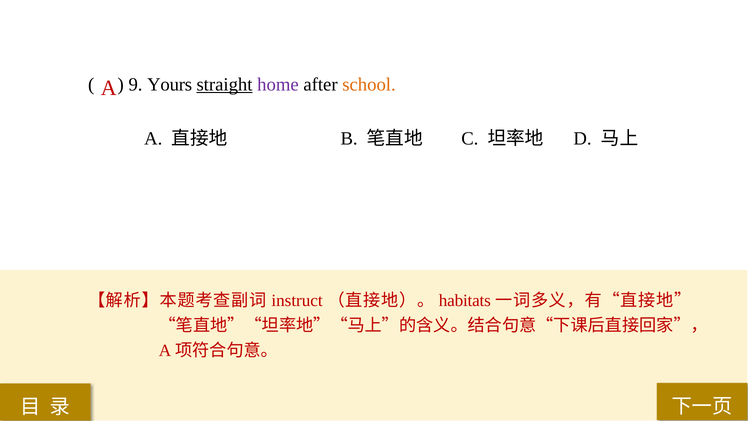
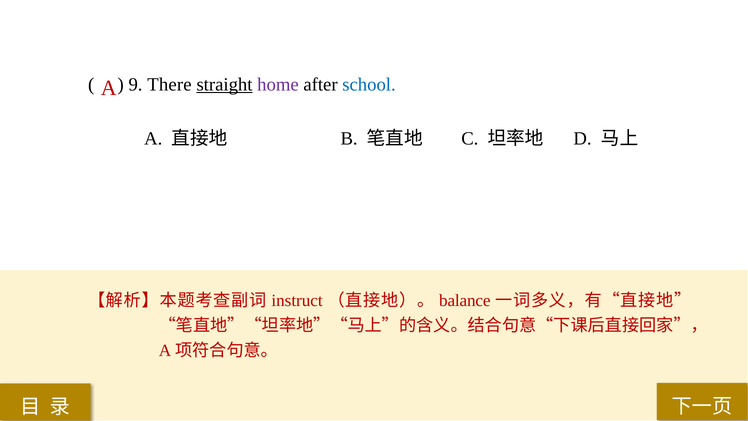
Yours: Yours -> There
school colour: orange -> blue
habitats: habitats -> balance
